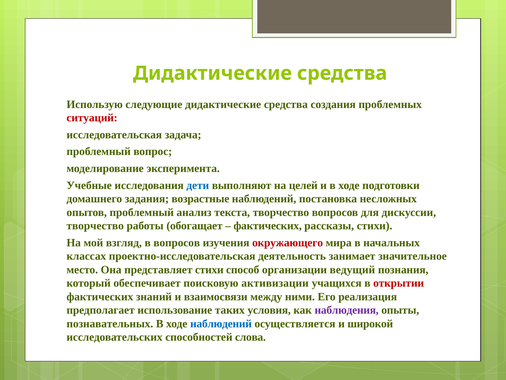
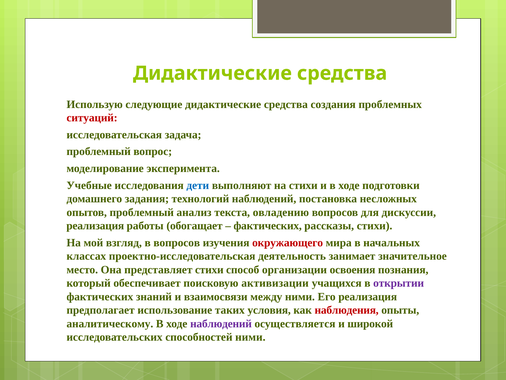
на целей: целей -> стихи
возрастные: возрастные -> технологий
текста творчество: творчество -> овладению
творчество at (95, 226): творчество -> реализация
ведущий: ведущий -> освоения
открытии colour: red -> purple
наблюдения colour: purple -> red
познавательных: познавательных -> аналитическому
наблюдений at (221, 323) colour: blue -> purple
способностей слова: слова -> ними
